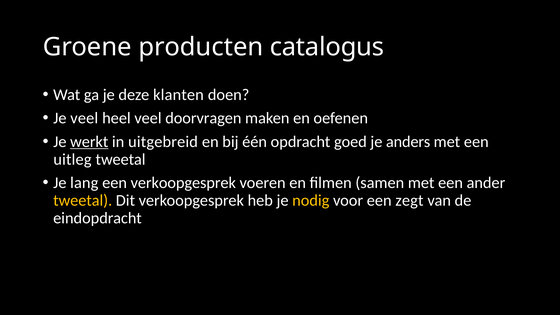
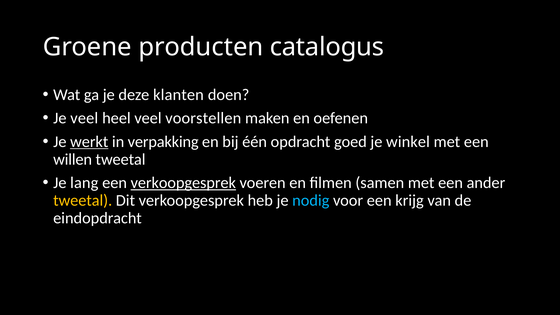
doorvragen: doorvragen -> voorstellen
uitgebreid: uitgebreid -> verpakking
anders: anders -> winkel
uitleg: uitleg -> willen
verkoopgesprek at (183, 183) underline: none -> present
nodig colour: yellow -> light blue
zegt: zegt -> krijg
